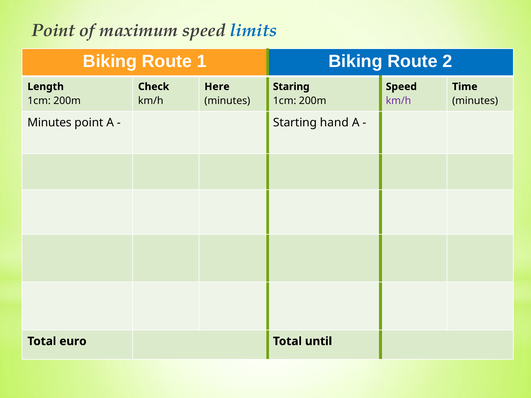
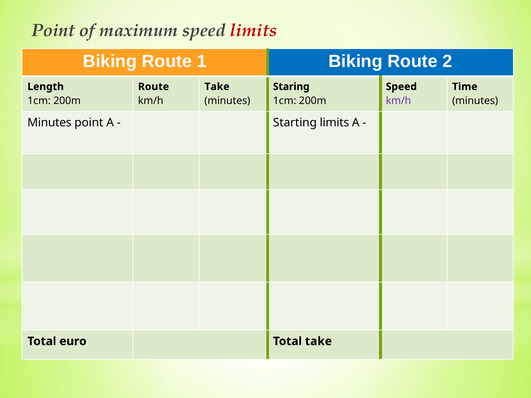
limits at (254, 30) colour: blue -> red
Check at (154, 87): Check -> Route
Here at (217, 87): Here -> Take
Starting hand: hand -> limits
Total until: until -> take
